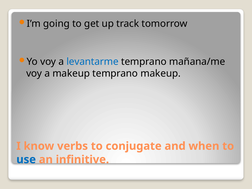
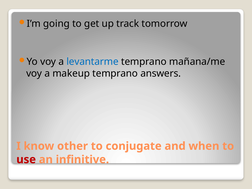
temprano makeup: makeup -> answers
verbs: verbs -> other
use colour: blue -> red
